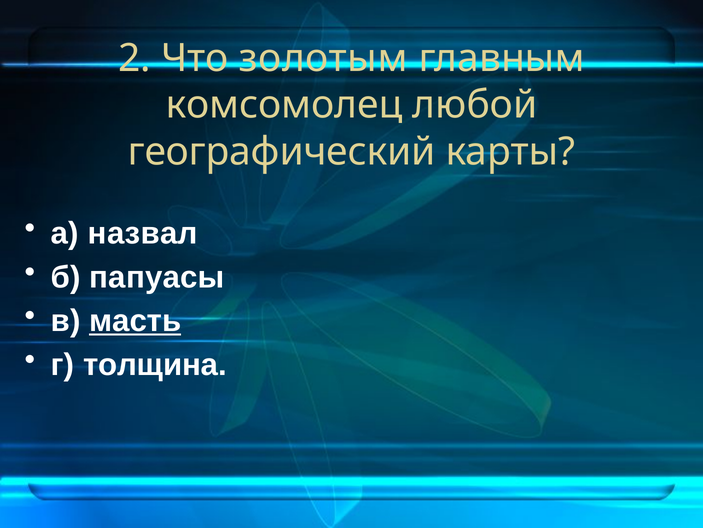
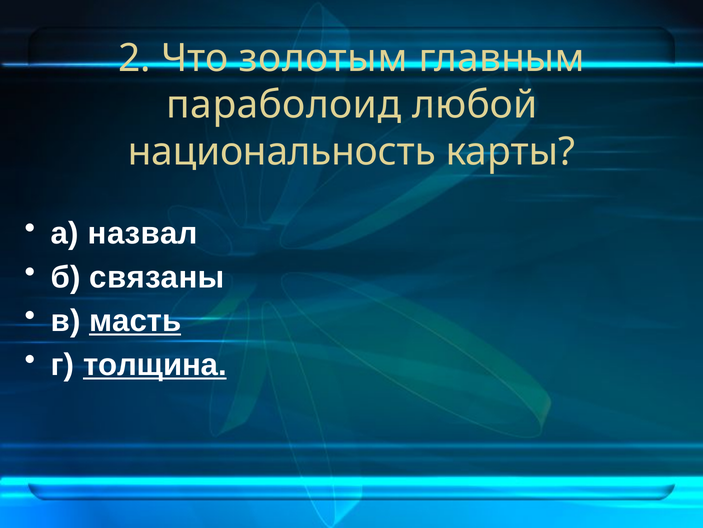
комсомолец: комсомолец -> параболоид
географический: географический -> национальность
папуасы: папуасы -> связаны
толщина underline: none -> present
